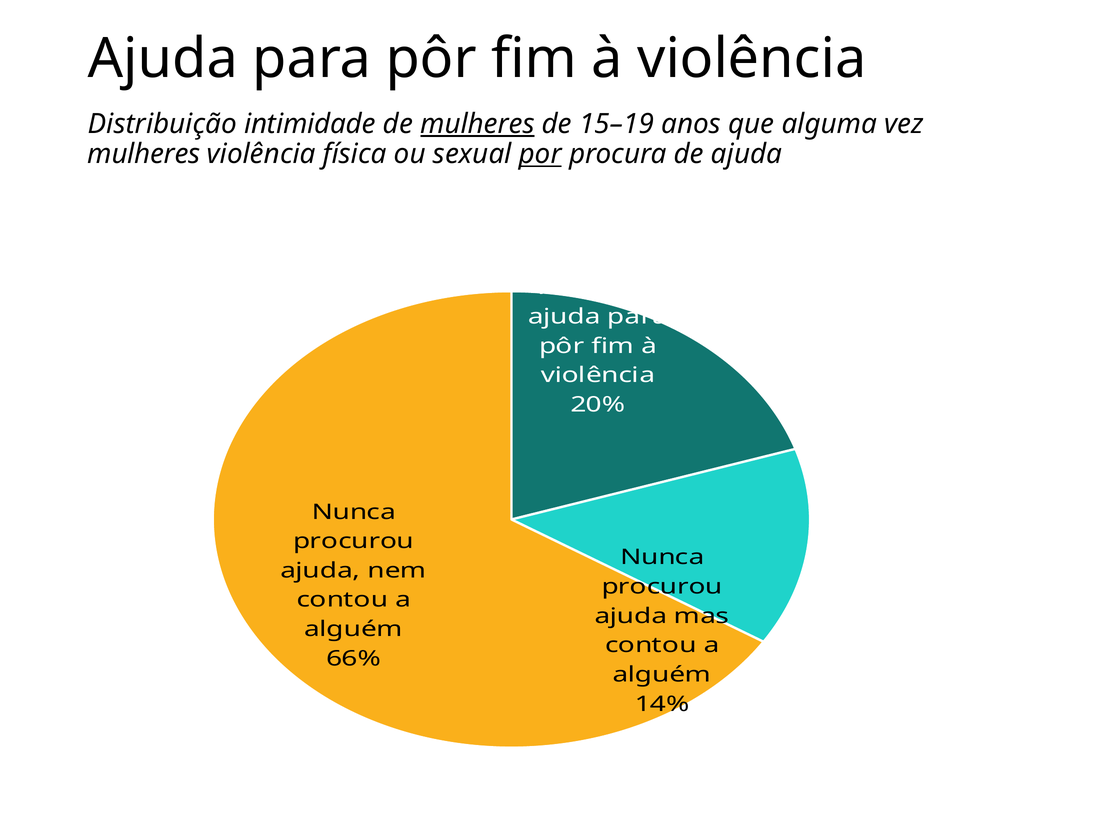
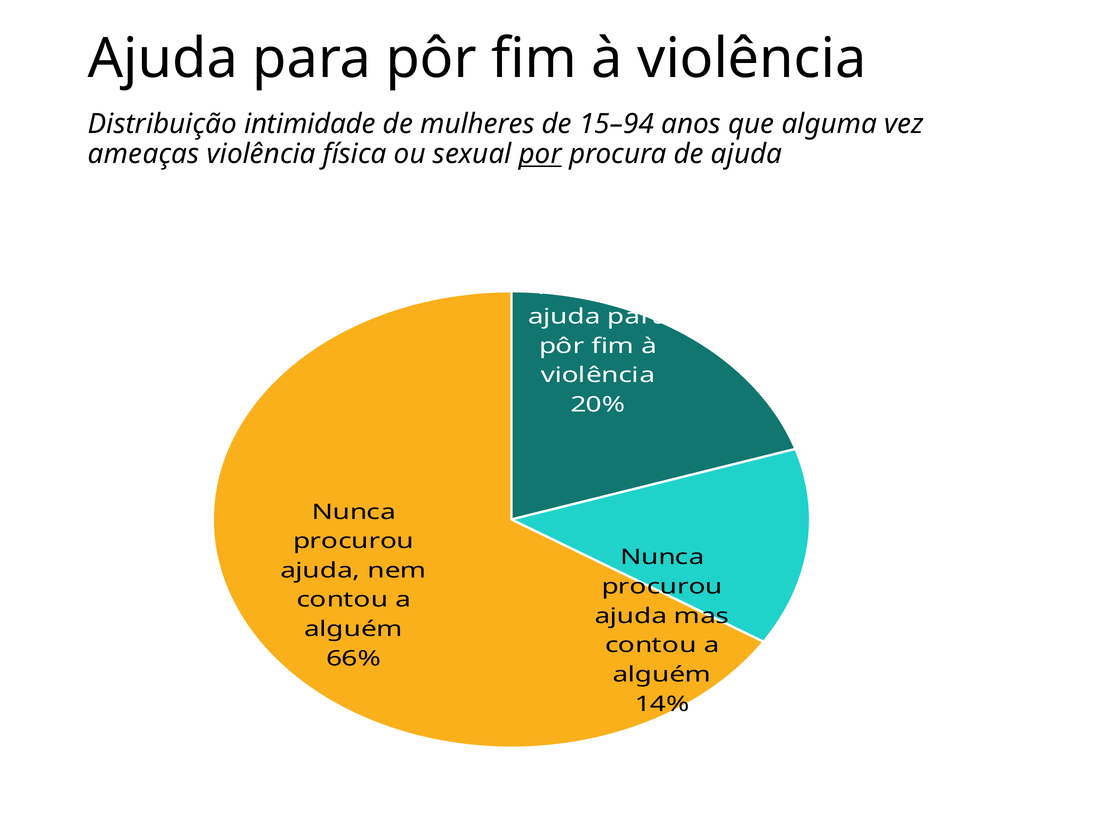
mulheres at (478, 124) underline: present -> none
15–19: 15–19 -> 15–94
mulheres at (144, 154): mulheres -> ameaças
